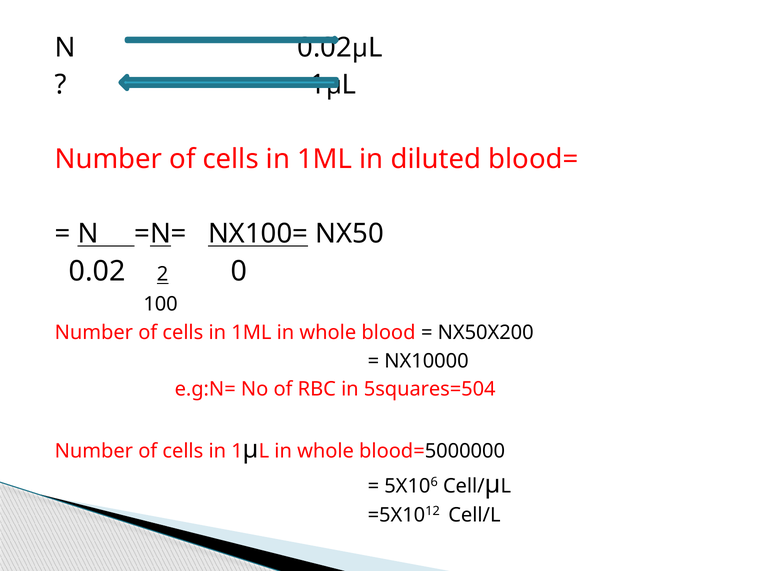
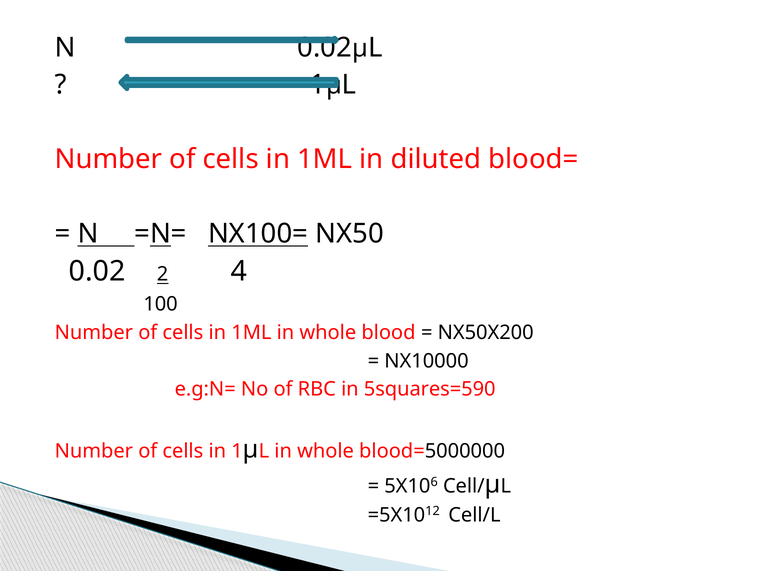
0: 0 -> 4
5squares=504: 5squares=504 -> 5squares=590
